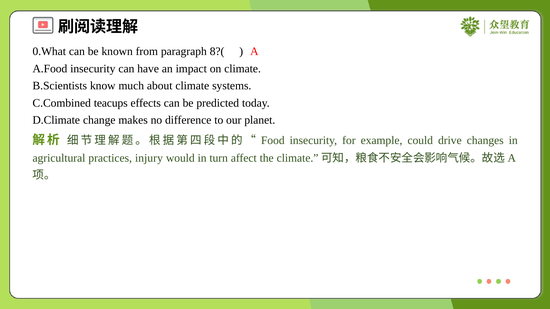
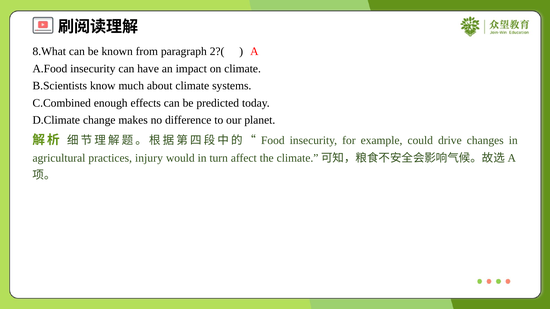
0.What: 0.What -> 8.What
8?(: 8?( -> 2?(
teacups: teacups -> enough
